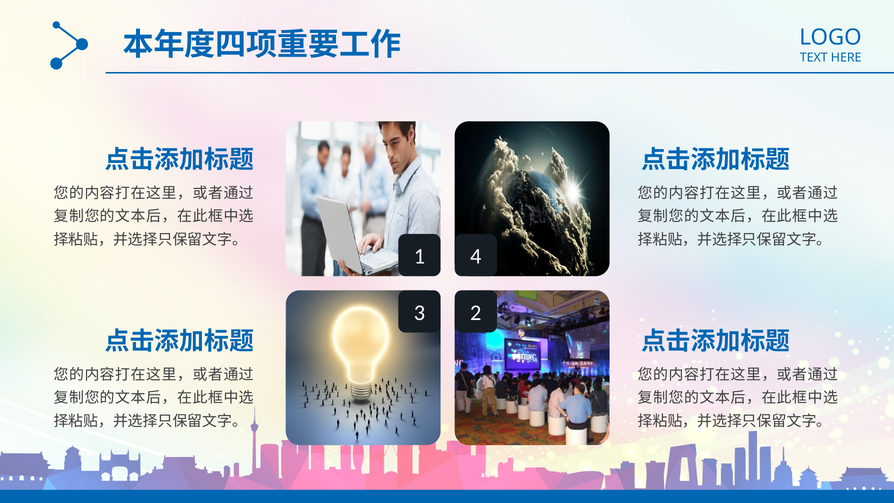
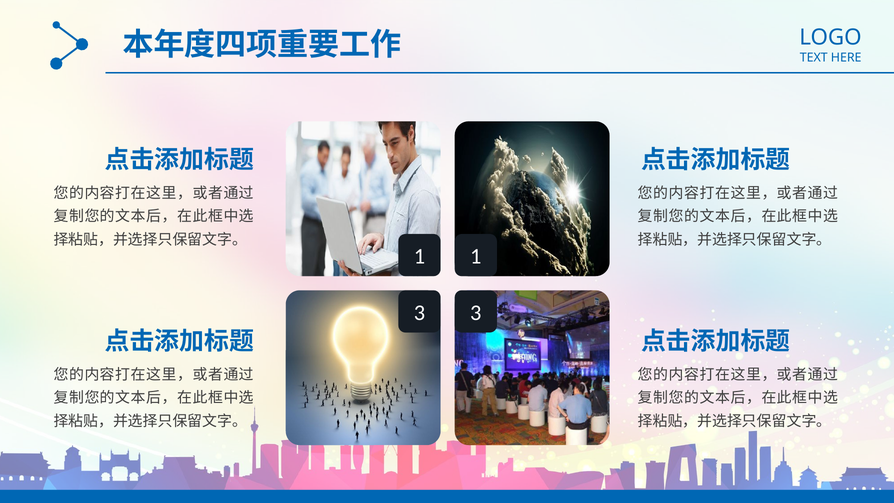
1 4: 4 -> 1
3 2: 2 -> 3
